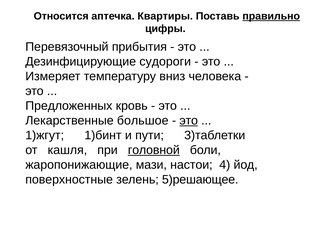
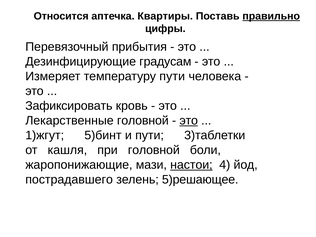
судороги: судороги -> градусам
температуру вниз: вниз -> пути
Предложенных: Предложенных -> Зафиксировать
Лекарственные большое: большое -> головной
1)бинт: 1)бинт -> 5)бинт
головной at (154, 150) underline: present -> none
настои underline: none -> present
поверхностные: поверхностные -> пострадавшего
